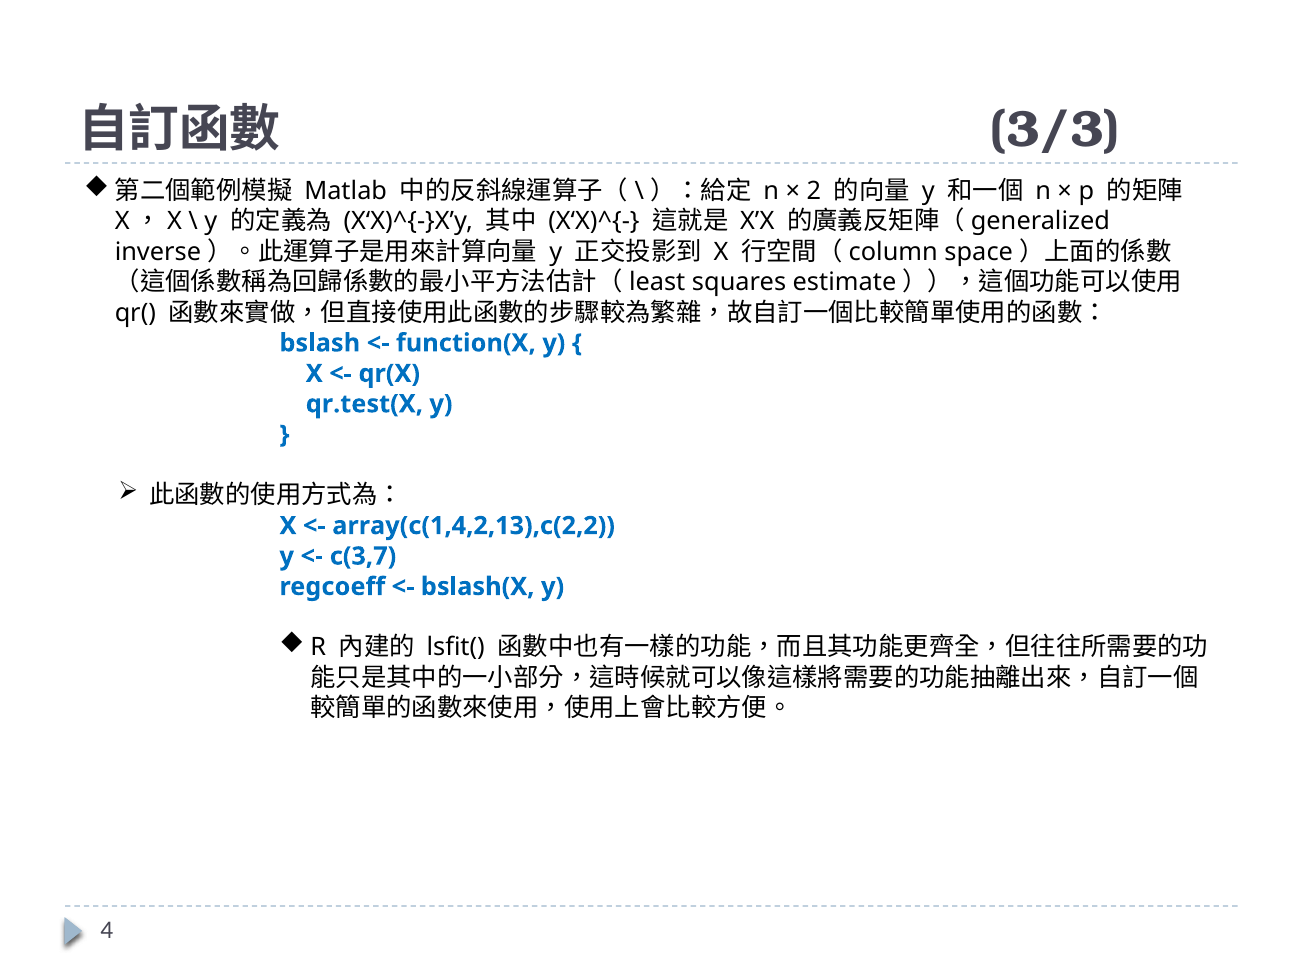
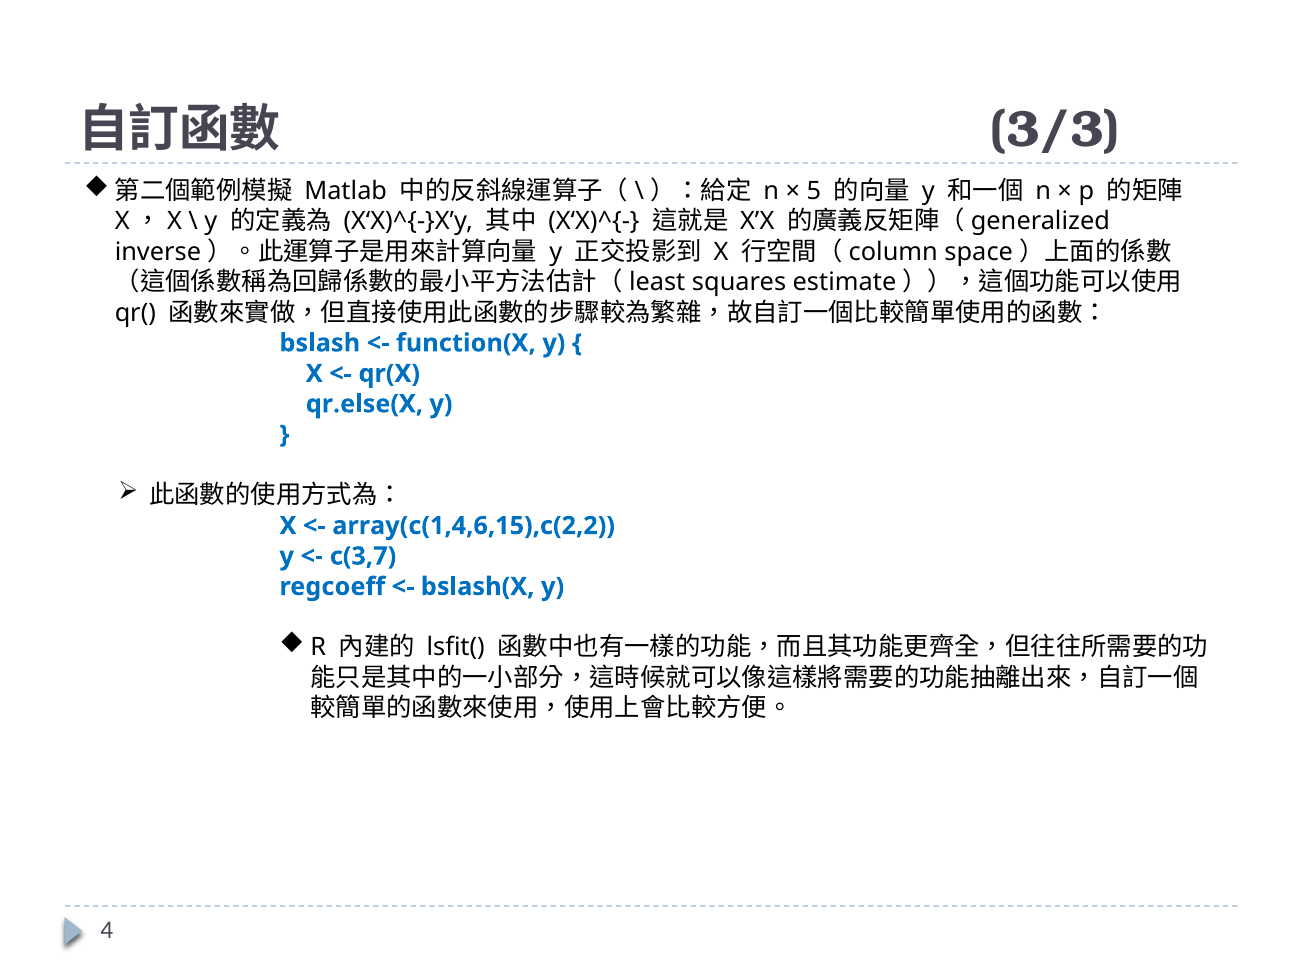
2: 2 -> 5
qr.test(X: qr.test(X -> qr.else(X
array(c(1,4,2,13),c(2,2: array(c(1,4,2,13),c(2,2 -> array(c(1,4,6,15),c(2,2
